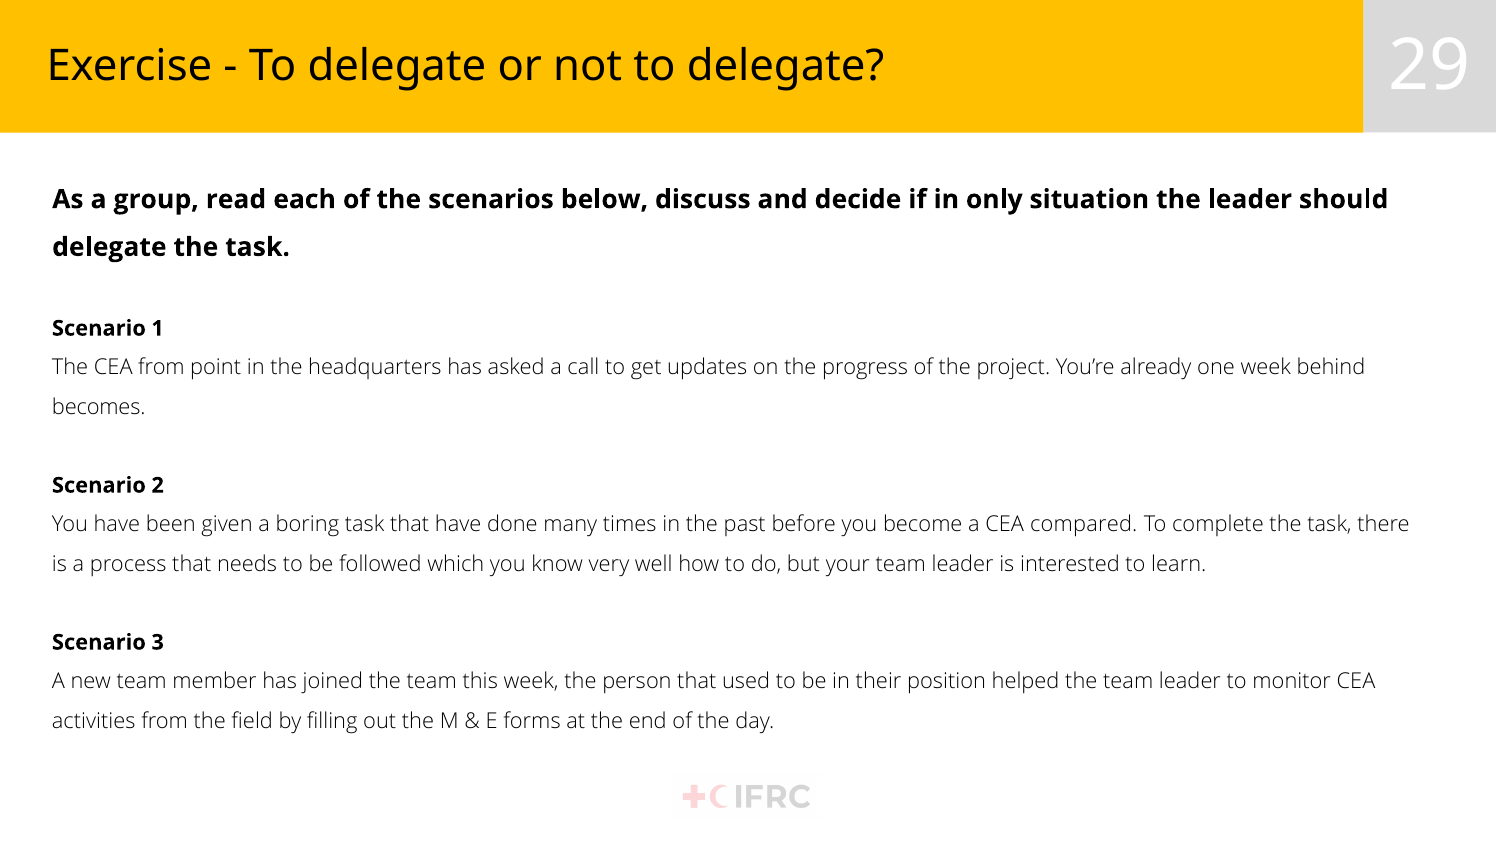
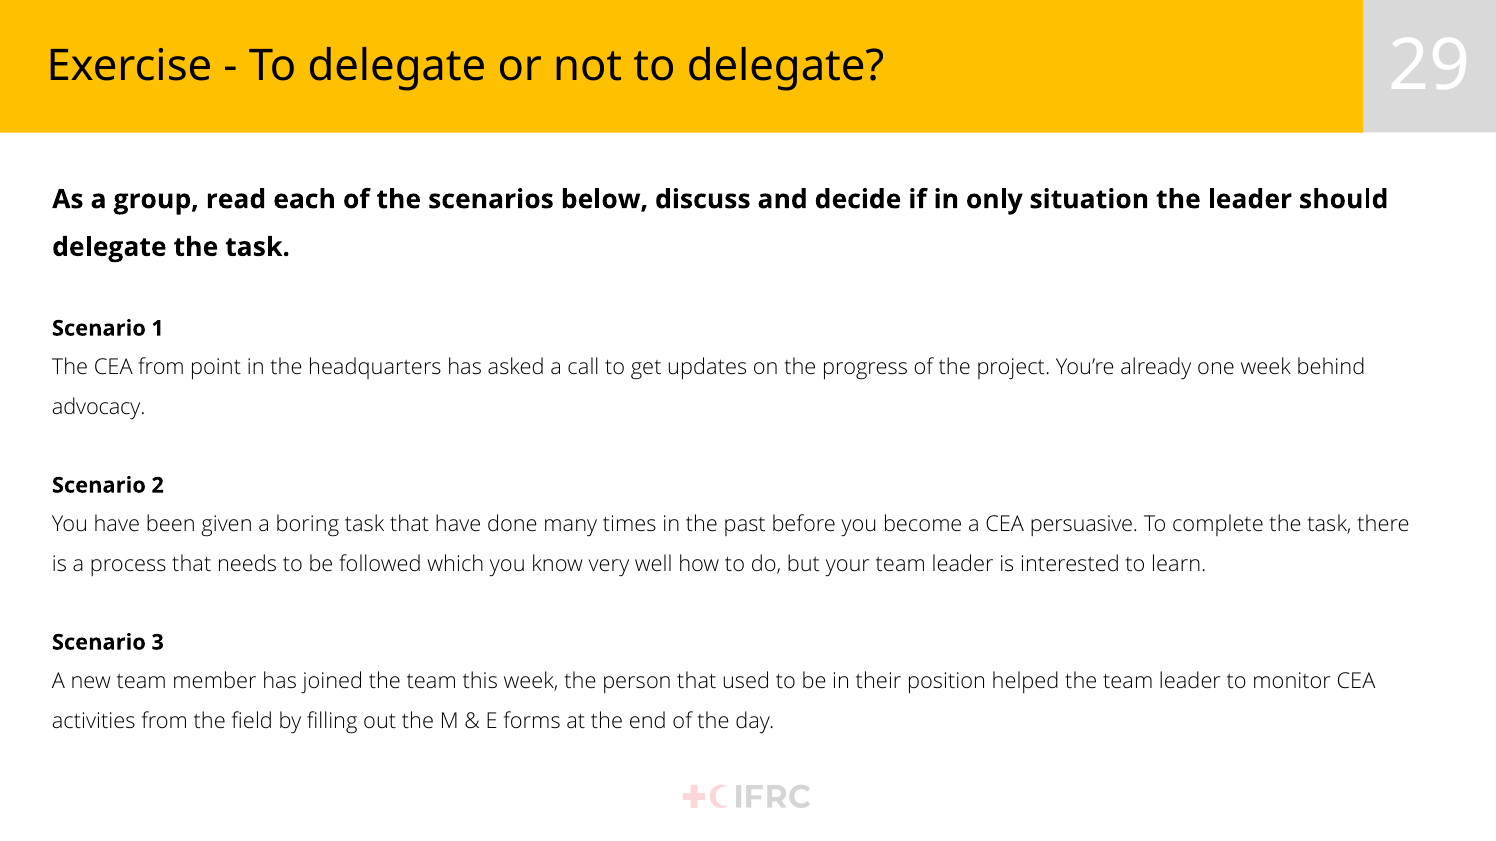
becomes: becomes -> advocacy
compared: compared -> persuasive
